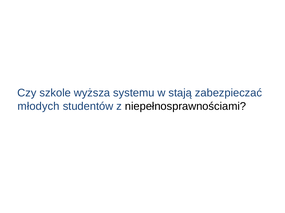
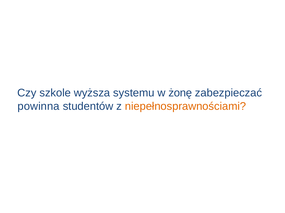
stają: stają -> żonę
młodych: młodych -> powinna
niepełnosprawnościami colour: black -> orange
